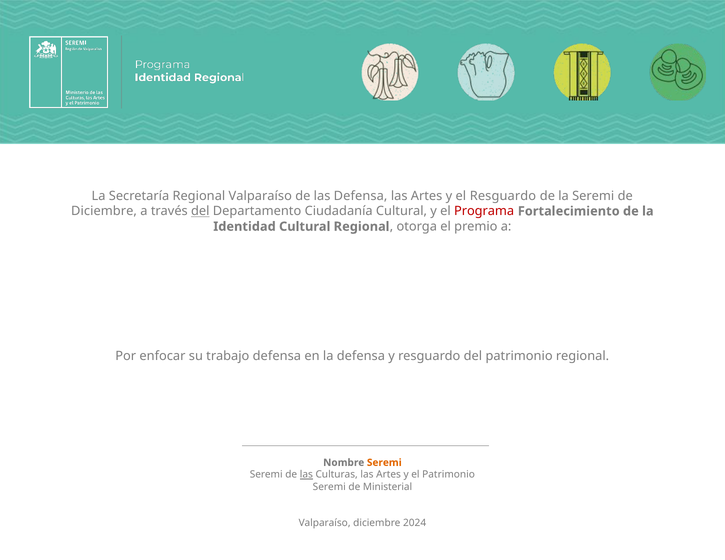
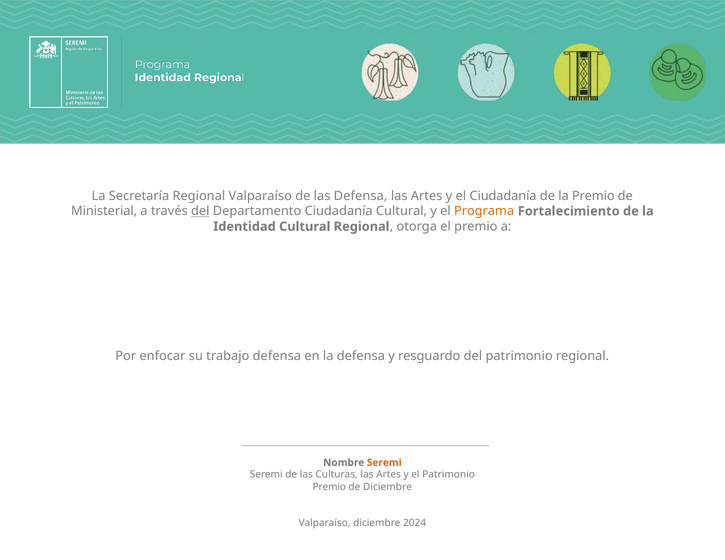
el Resguardo: Resguardo -> Ciudadanía
la Seremi: Seremi -> Premio
Diciembre at (104, 211): Diciembre -> Ministerial
Programa colour: red -> orange
las at (306, 475) underline: present -> none
Seremi at (329, 487): Seremi -> Premio
de Ministerial: Ministerial -> Diciembre
